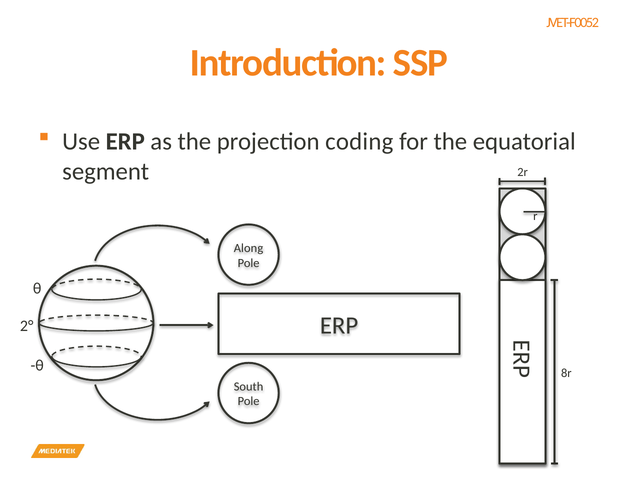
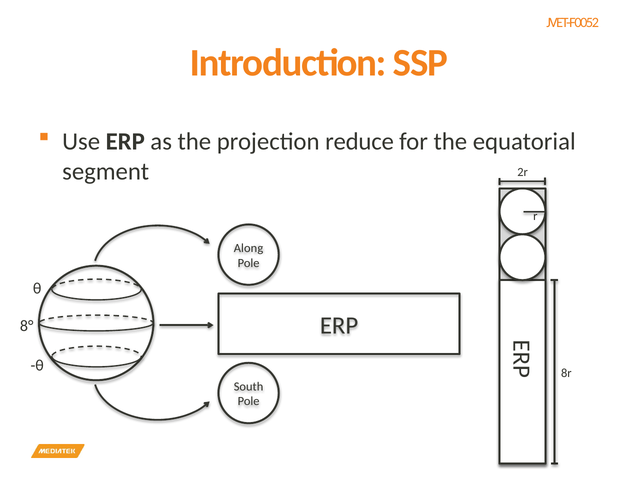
coding: coding -> reduce
2°: 2° -> 8°
